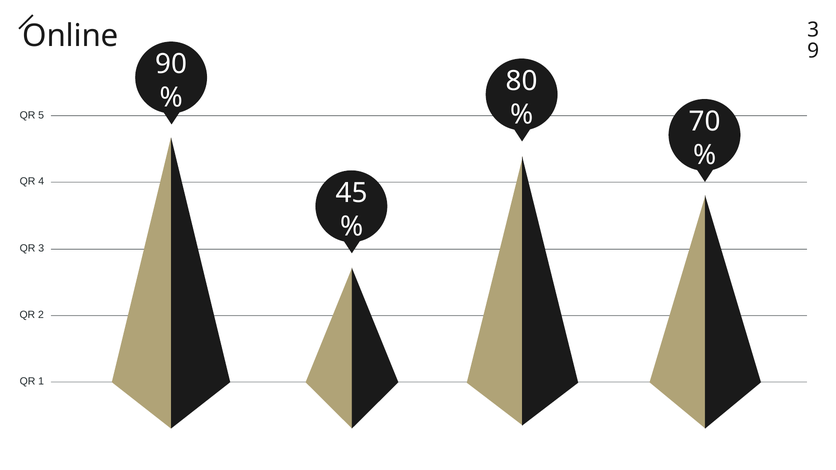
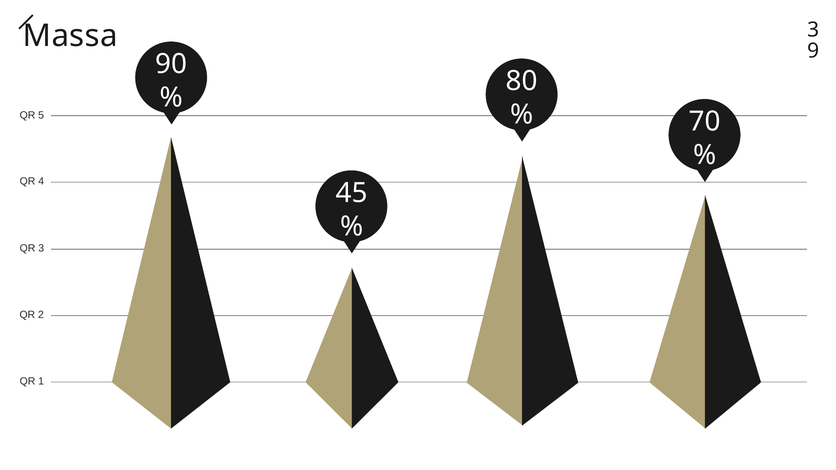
Online: Online -> Massa
